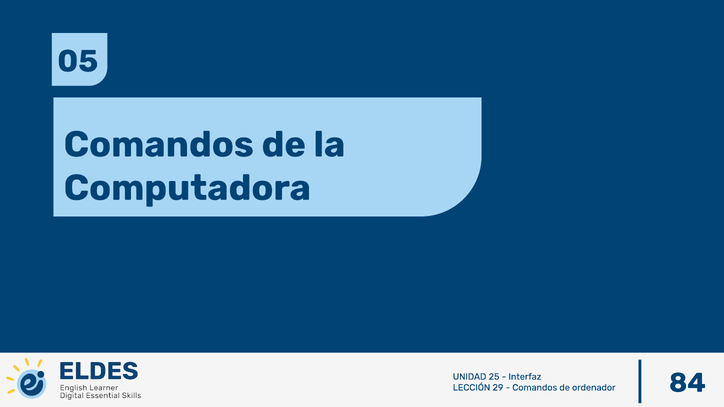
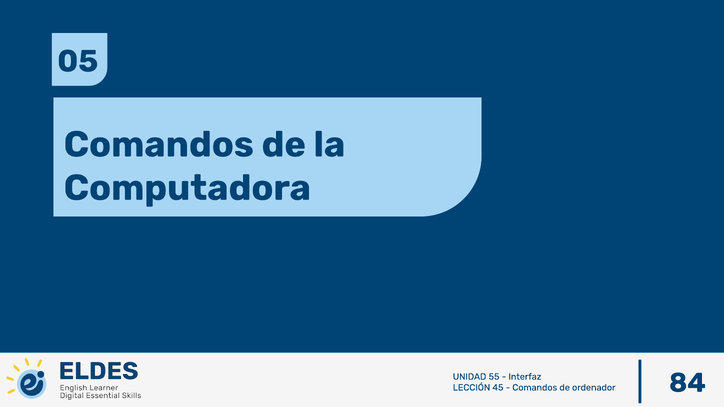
25: 25 -> 55
29: 29 -> 45
